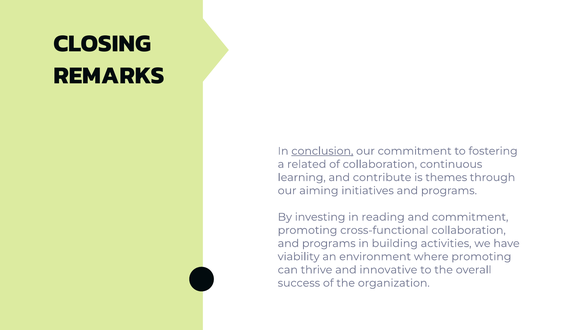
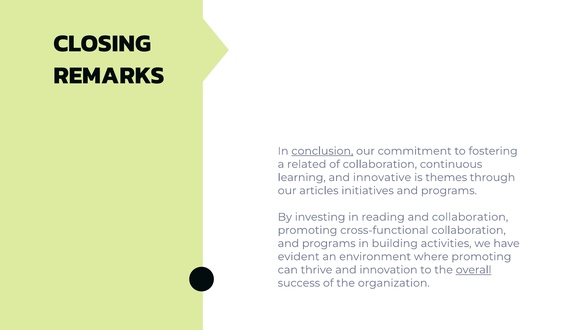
contribute: contribute -> innovative
aiming: aiming -> articles
and commitment: commitment -> collaboration
viability: viability -> evident
innovative: innovative -> innovation
overall underline: none -> present
